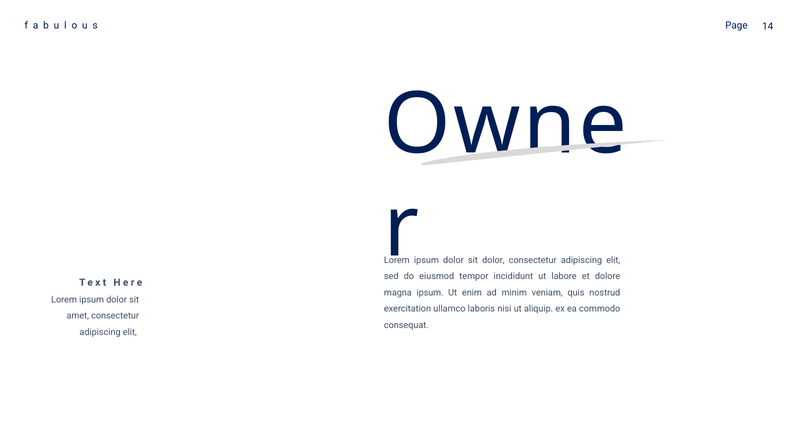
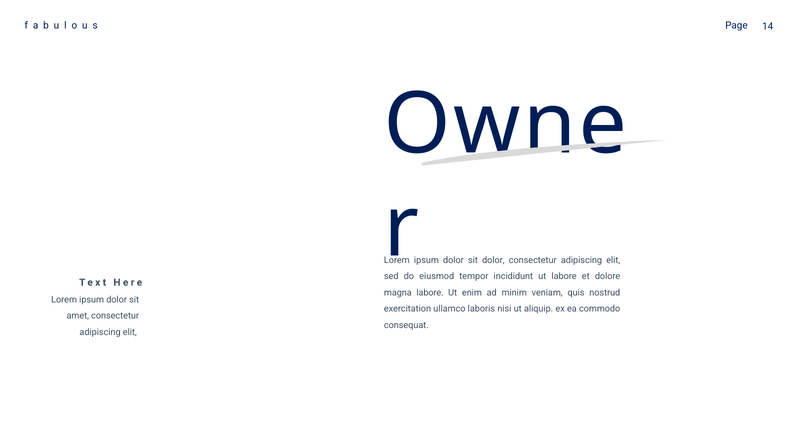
magna ipsum: ipsum -> labore
